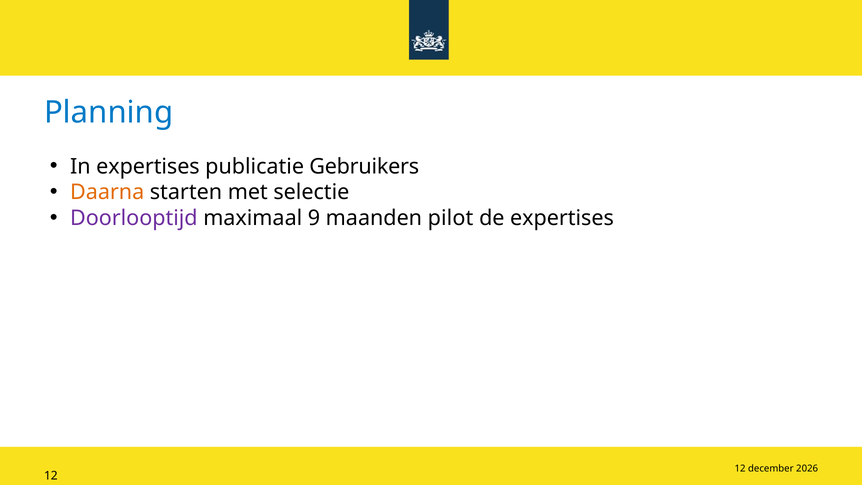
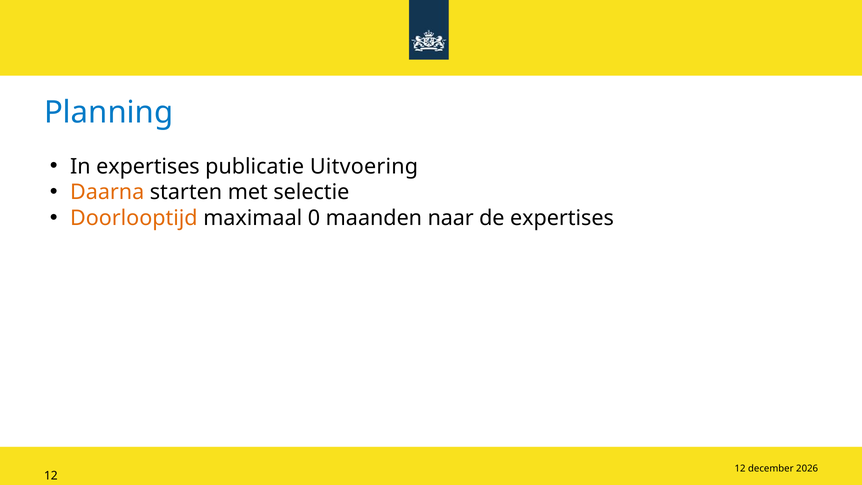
Gebruikers: Gebruikers -> Uitvoering
Doorlooptijd colour: purple -> orange
9: 9 -> 0
pilot: pilot -> naar
